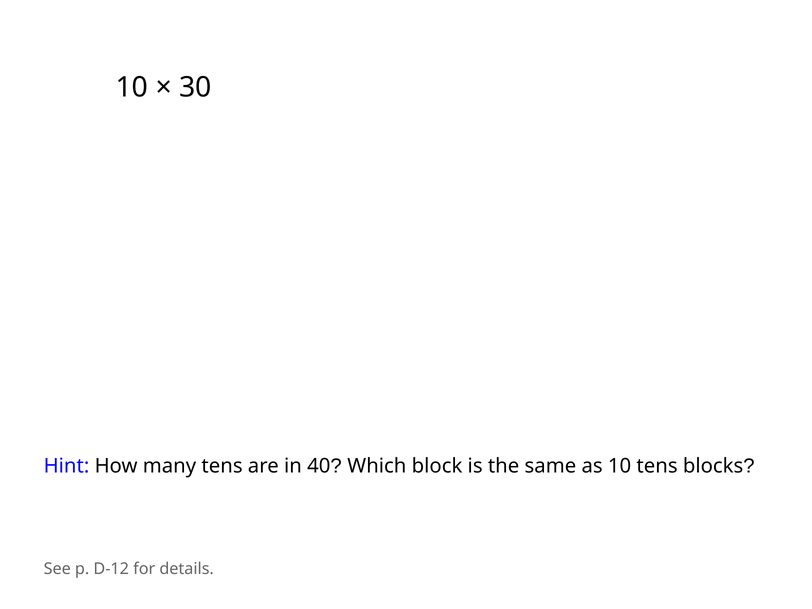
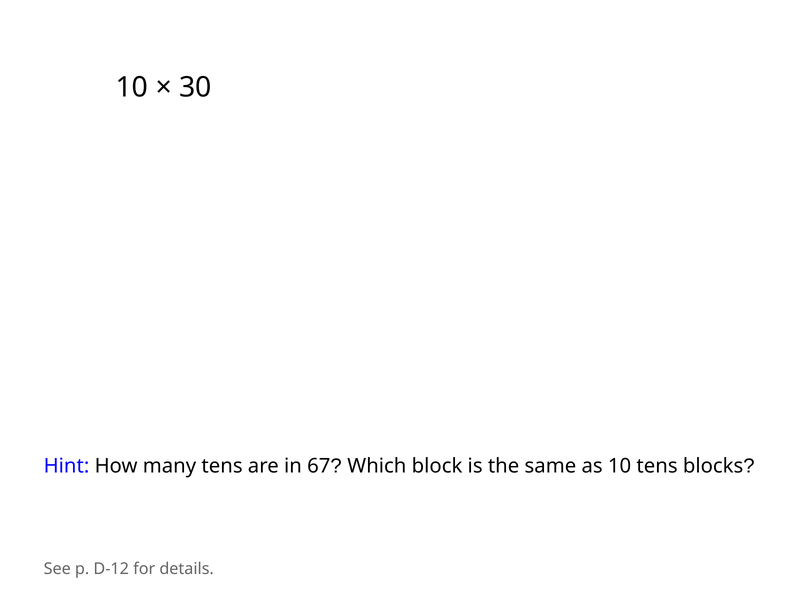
40: 40 -> 67
